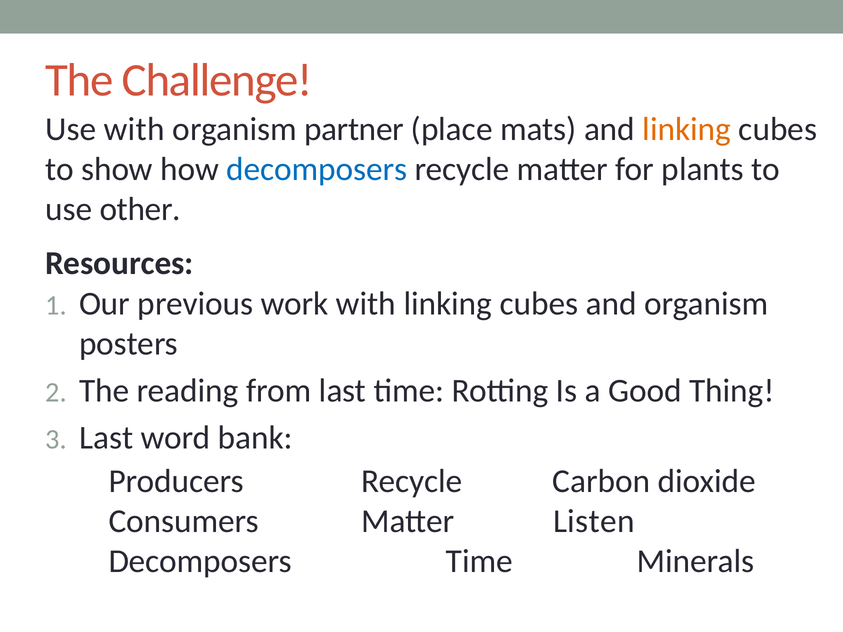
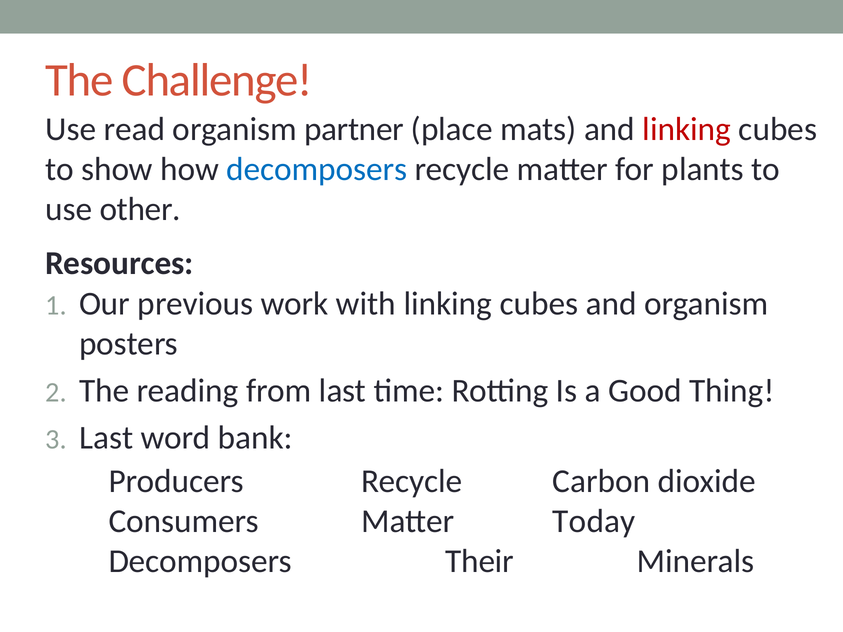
Use with: with -> read
linking at (687, 129) colour: orange -> red
Listen: Listen -> Today
Decomposers Time: Time -> Their
